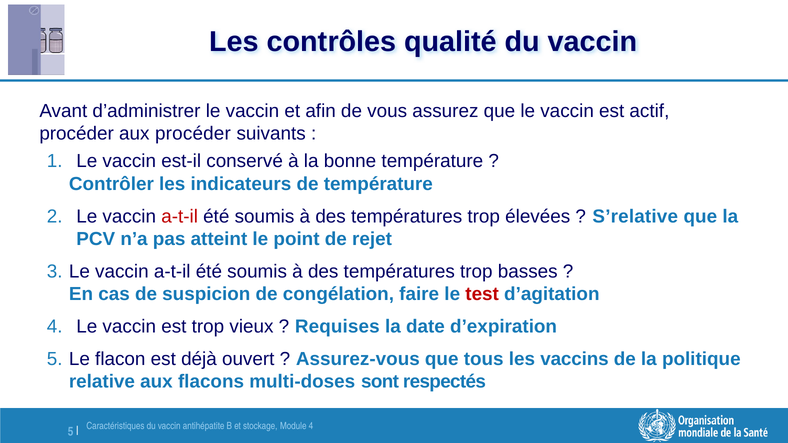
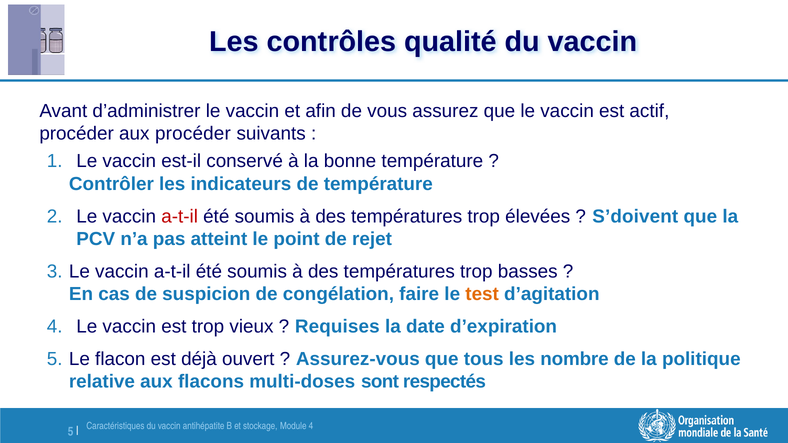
S’relative: S’relative -> S’doivent
test colour: red -> orange
vaccins: vaccins -> nombre
